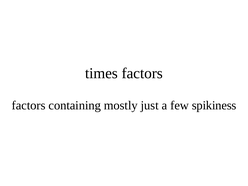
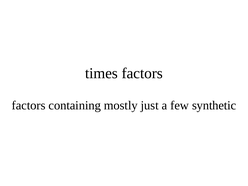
spikiness: spikiness -> synthetic
